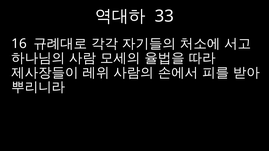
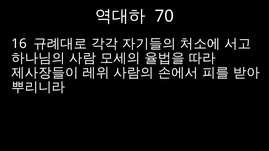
33: 33 -> 70
